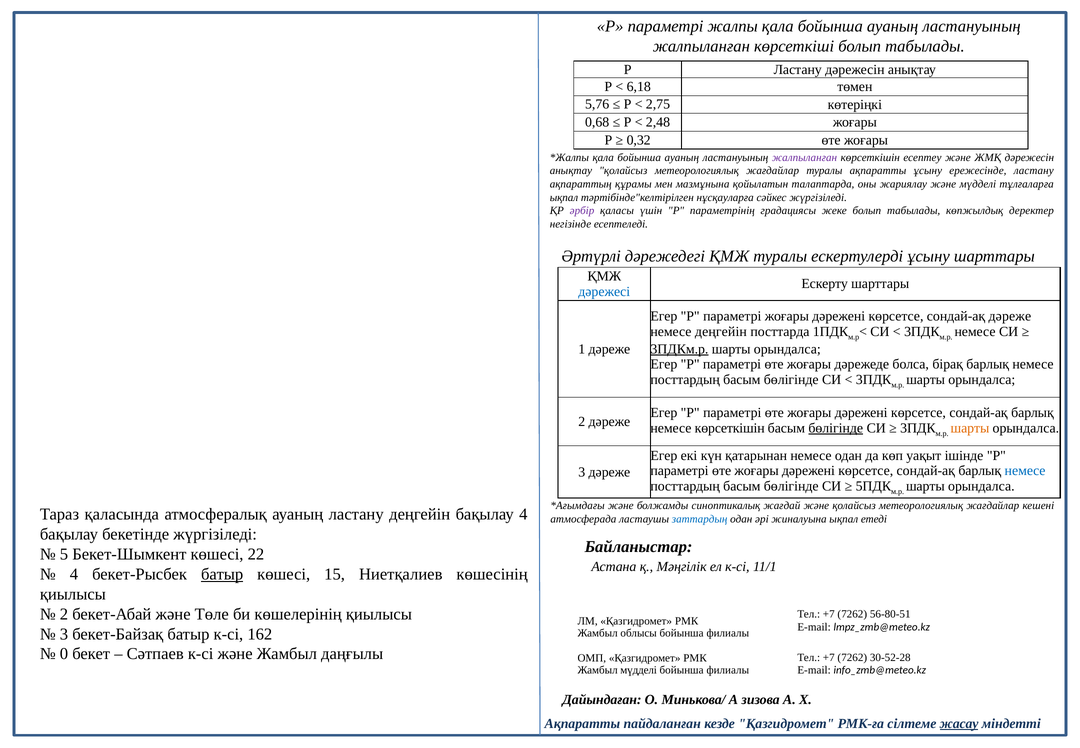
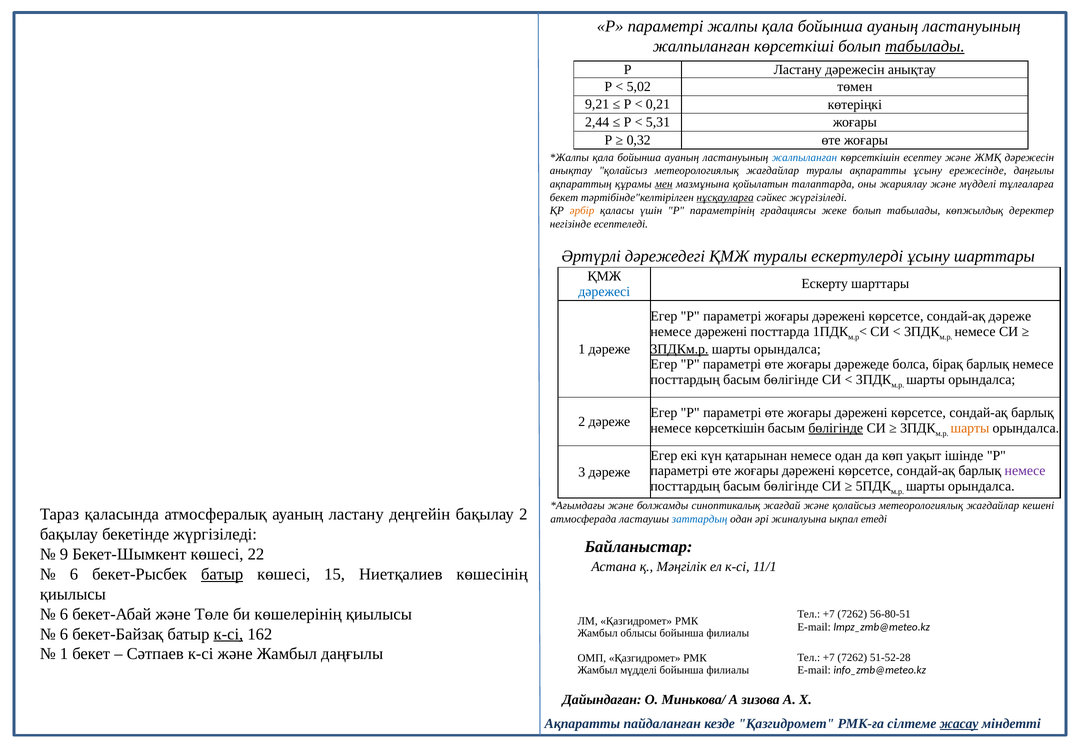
табылады at (925, 46) underline: none -> present
6,18: 6,18 -> 5,02
5,76: 5,76 -> 9,21
2,75: 2,75 -> 0,21
0,68: 0,68 -> 2,44
2,48: 2,48 -> 5,31
жалпыланған at (804, 158) colour: purple -> blue
ережесінде ластану: ластану -> даңғылы
мен underline: none -> present
ықпал at (564, 197): ықпал -> бекет
нұсқауларға underline: none -> present
әрбір colour: purple -> orange
немесе деңгейін: деңгейін -> дәрежені
немесе at (1025, 471) colour: blue -> purple
бақылау 4: 4 -> 2
5: 5 -> 9
4 at (74, 574): 4 -> 6
2 at (64, 614): 2 -> 6
3 at (64, 634): 3 -> 6
к-сі at (228, 634) underline: none -> present
0 at (64, 654): 0 -> 1
30-52-28: 30-52-28 -> 51-52-28
